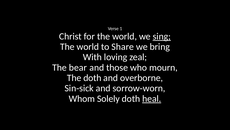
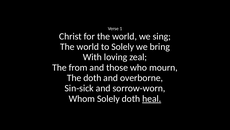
sing underline: present -> none
to Share: Share -> Solely
bear: bear -> from
